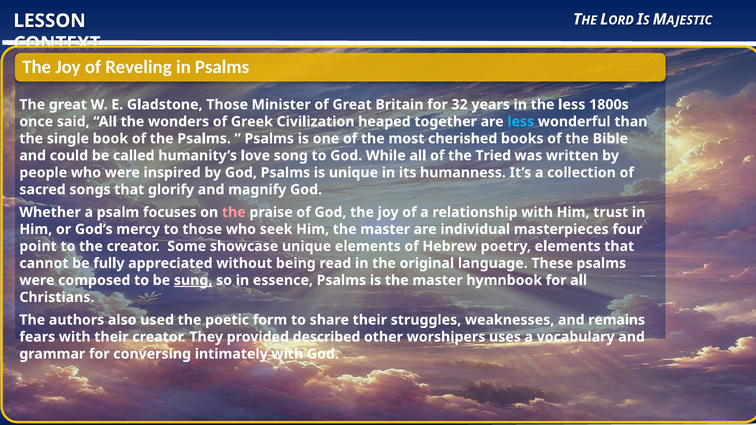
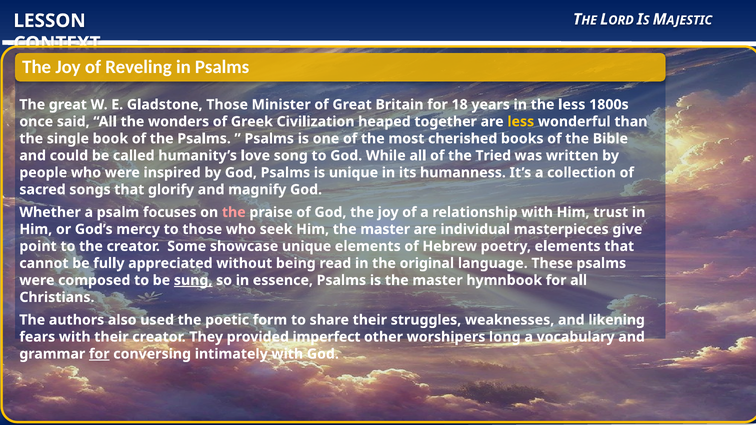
32: 32 -> 18
less at (521, 122) colour: light blue -> yellow
four: four -> give
remains: remains -> likening
described: described -> imperfect
uses: uses -> long
for at (99, 354) underline: none -> present
